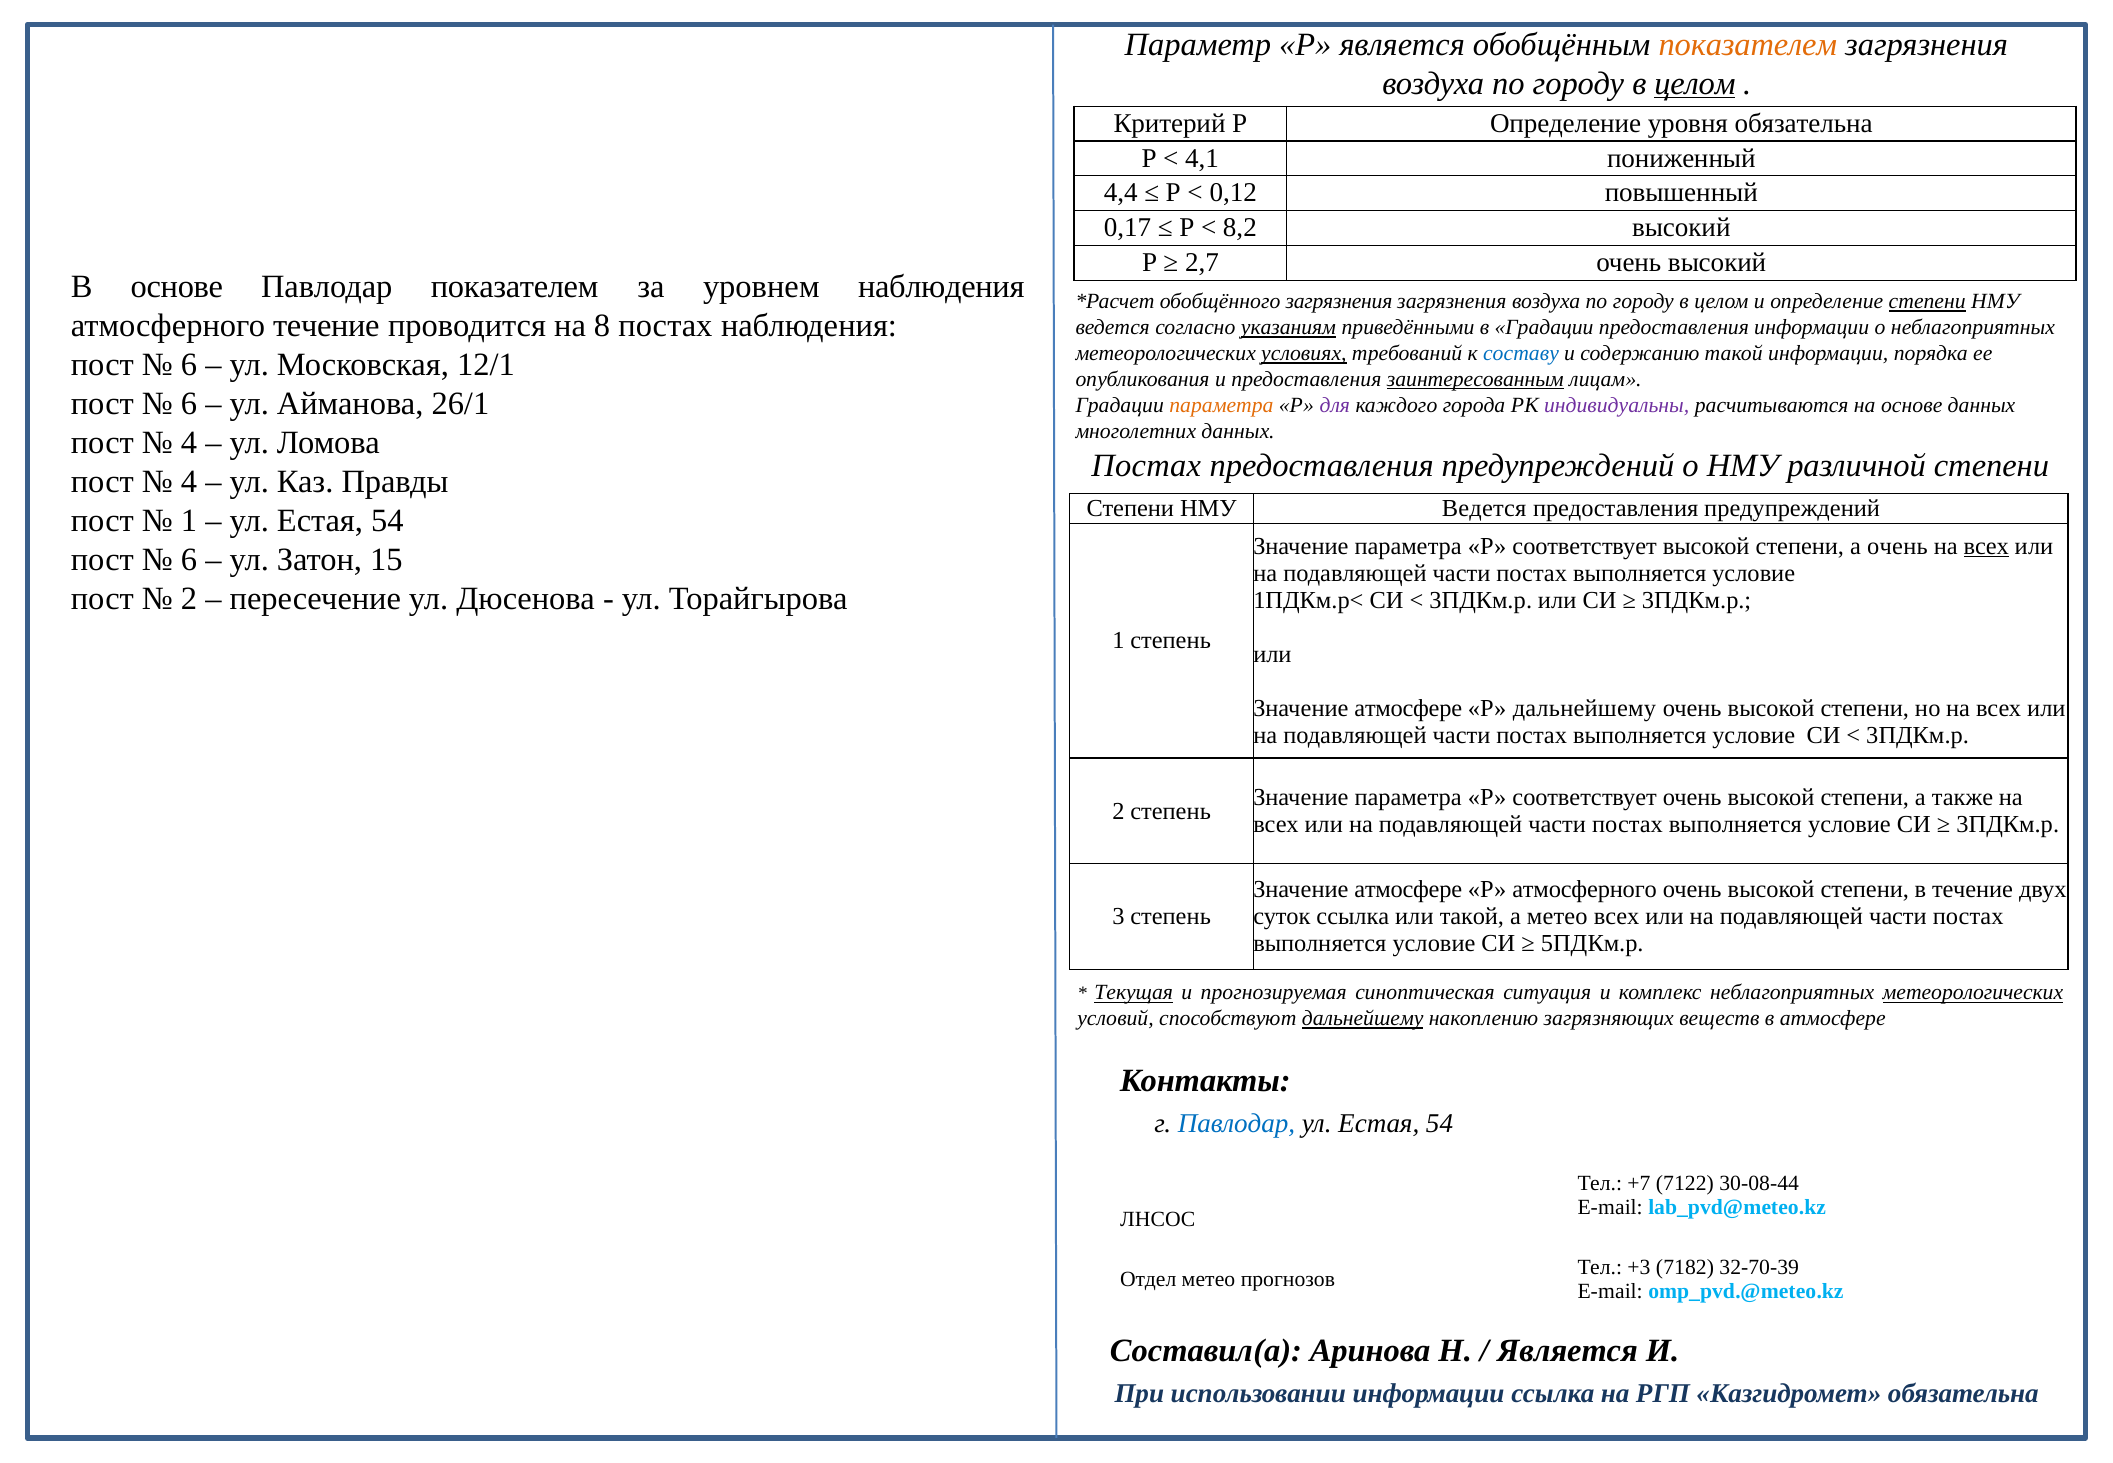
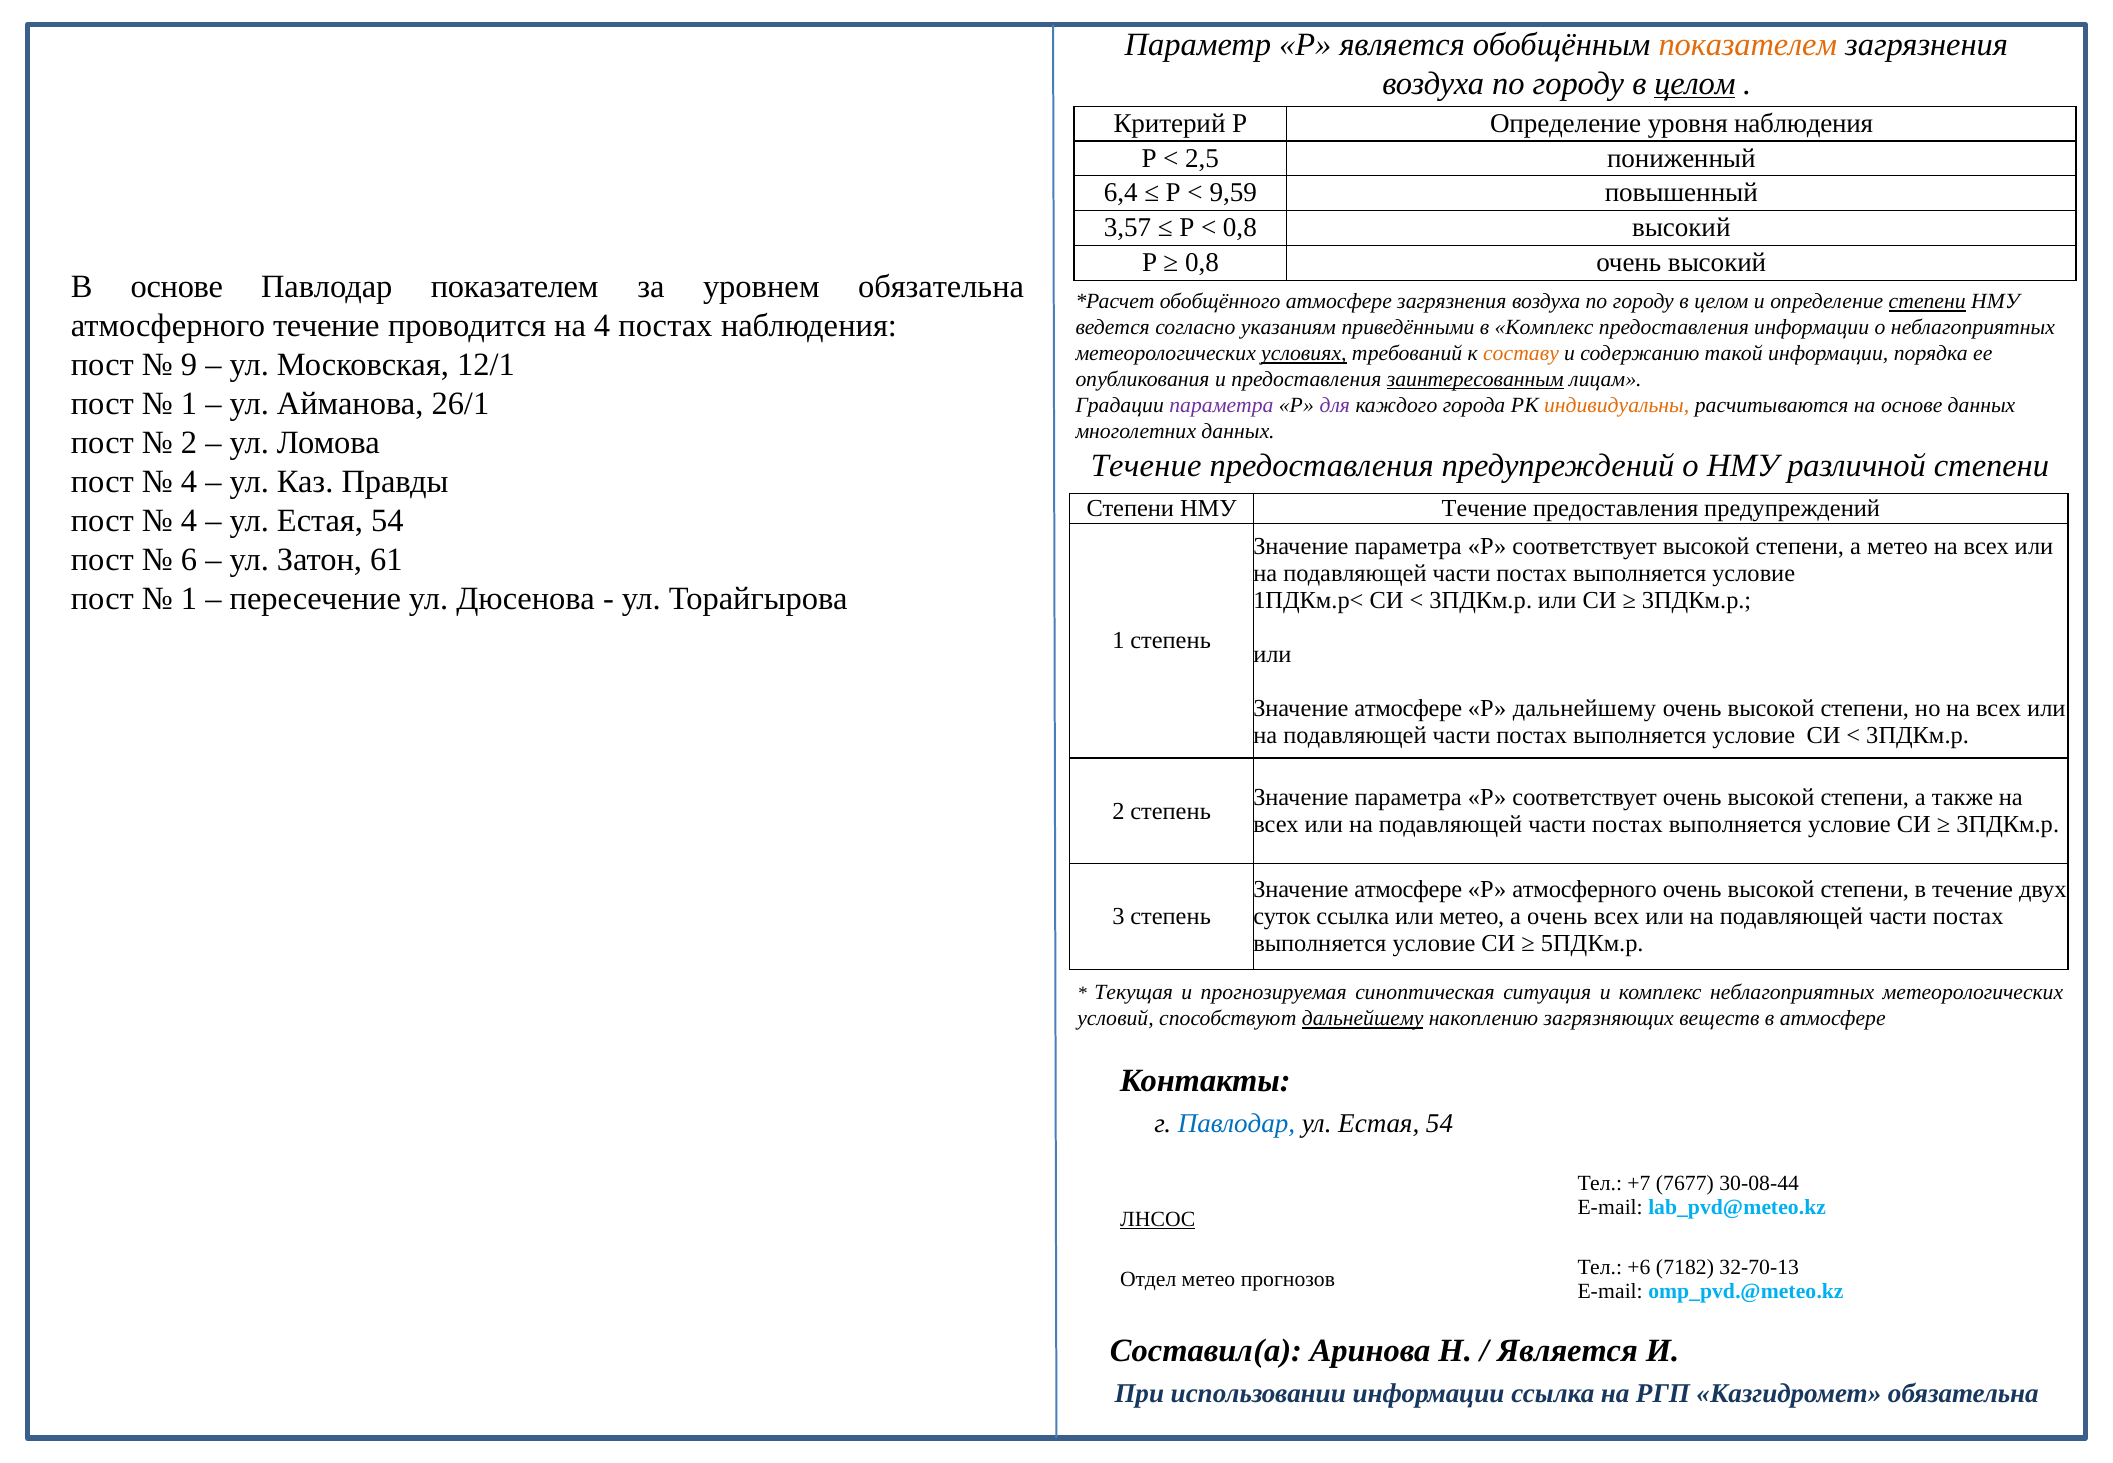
уровня обязательна: обязательна -> наблюдения
4,1: 4,1 -> 2,5
4,4: 4,4 -> 6,4
0,12: 0,12 -> 9,59
0,17: 0,17 -> 3,57
8,2 at (1240, 228): 8,2 -> 0,8
2,7 at (1202, 263): 2,7 -> 0,8
уровнем наблюдения: наблюдения -> обязательна
обобщённого загрязнения: загрязнения -> атмосфере
на 8: 8 -> 4
указаниям underline: present -> none
в Градации: Градации -> Комплекс
составу colour: blue -> orange
6 at (189, 365): 6 -> 9
6 at (189, 404): 6 -> 1
параметра at (1221, 405) colour: orange -> purple
индивидуальны colour: purple -> orange
4 at (189, 443): 4 -> 2
Постах at (1146, 466): Постах -> Течение
Ведется at (1484, 509): Ведется -> Течение
1 at (189, 521): 1 -> 4
а очень: очень -> метео
всех at (1986, 546) underline: present -> none
15: 15 -> 61
2 at (189, 599): 2 -> 1
или такой: такой -> метео
а метео: метео -> очень
Текущая underline: present -> none
метеорологических at (1973, 993) underline: present -> none
7122: 7122 -> 7677
ЛНСОС underline: none -> present
+3: +3 -> +6
32-70-39: 32-70-39 -> 32-70-13
